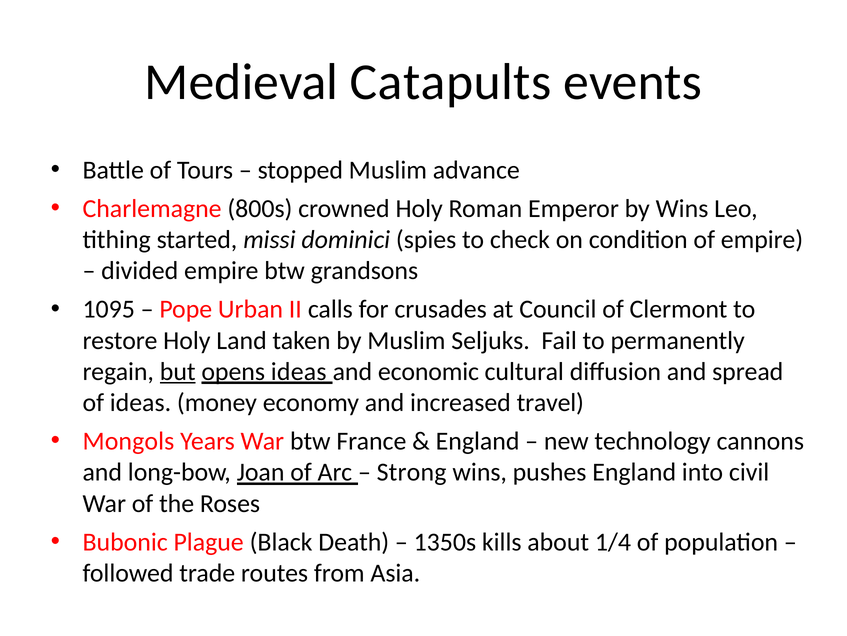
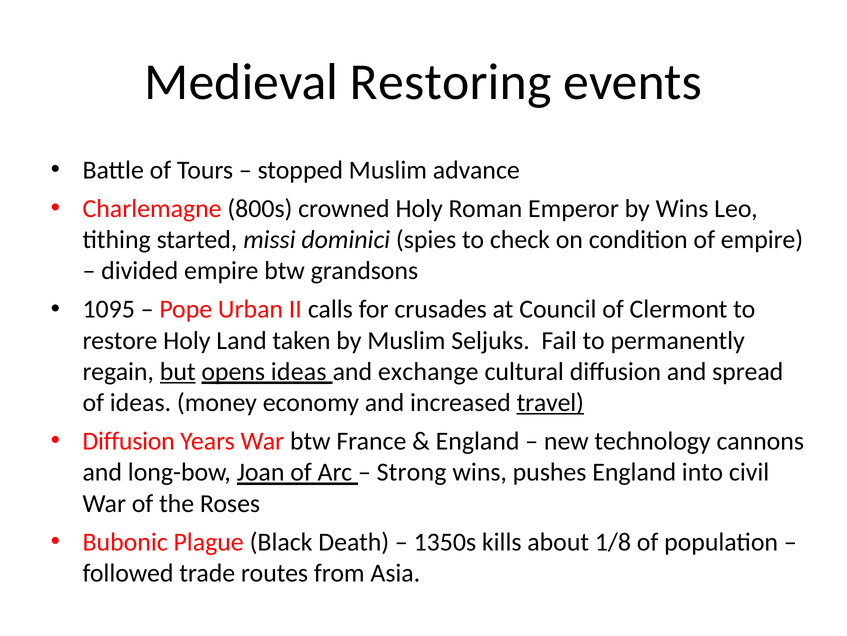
Catapults: Catapults -> Restoring
economic: economic -> exchange
travel underline: none -> present
Mongols at (128, 441): Mongols -> Diffusion
1/4: 1/4 -> 1/8
